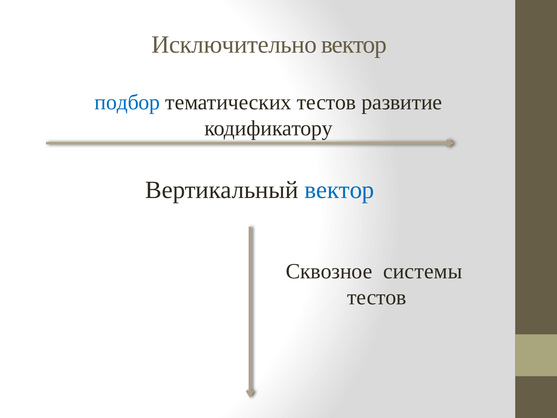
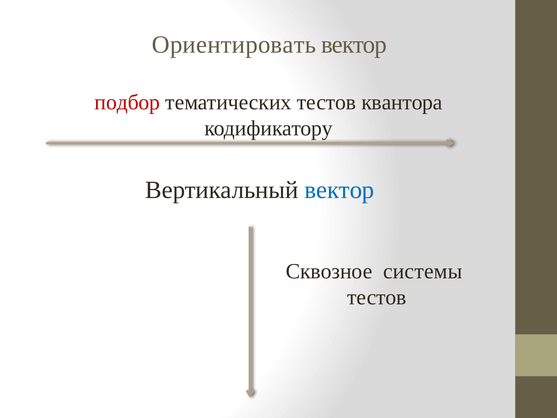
Исключительно: Исключительно -> Ориентировать
подбор colour: blue -> red
развитие: развитие -> квантора
